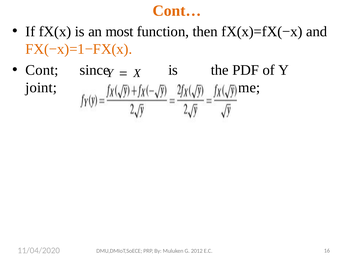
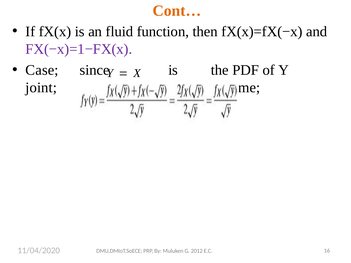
most: most -> fluid
FX(−x)=1−FX(x colour: orange -> purple
Cont: Cont -> Case
